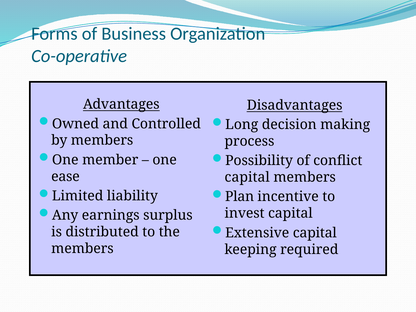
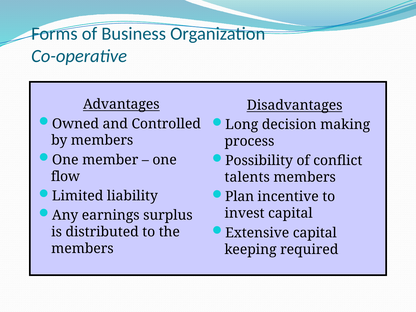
ease: ease -> flow
capital at (247, 177): capital -> talents
